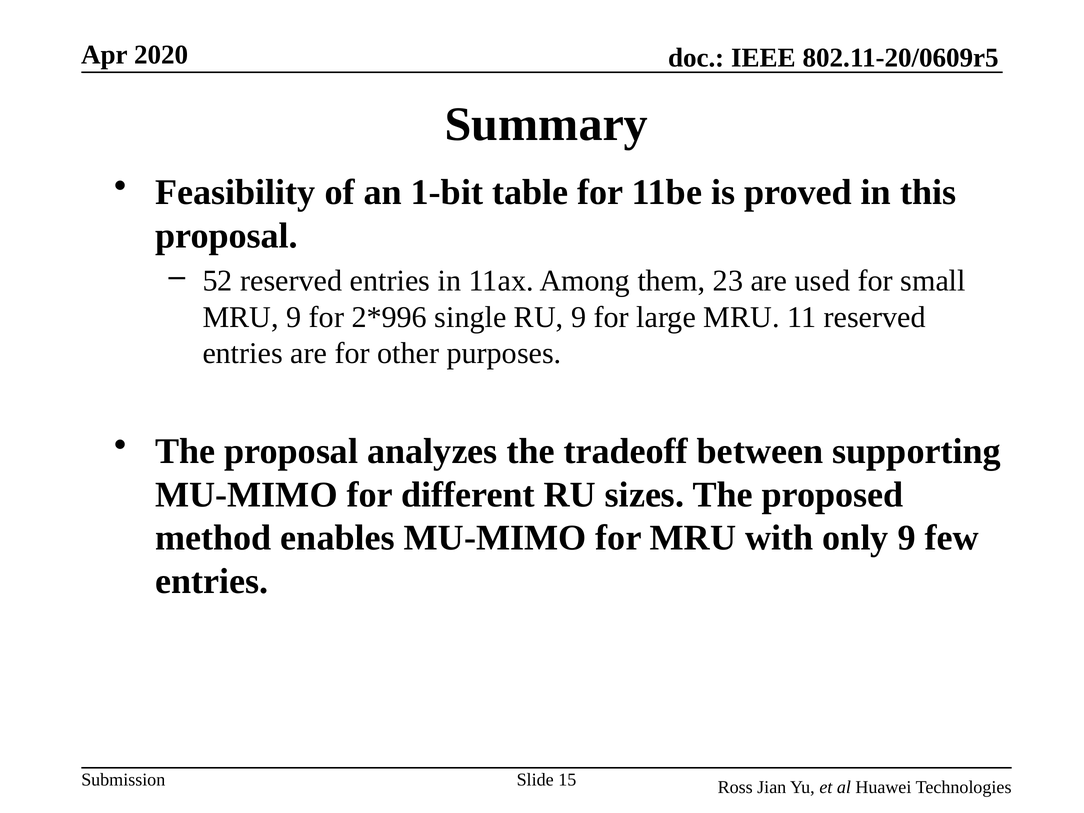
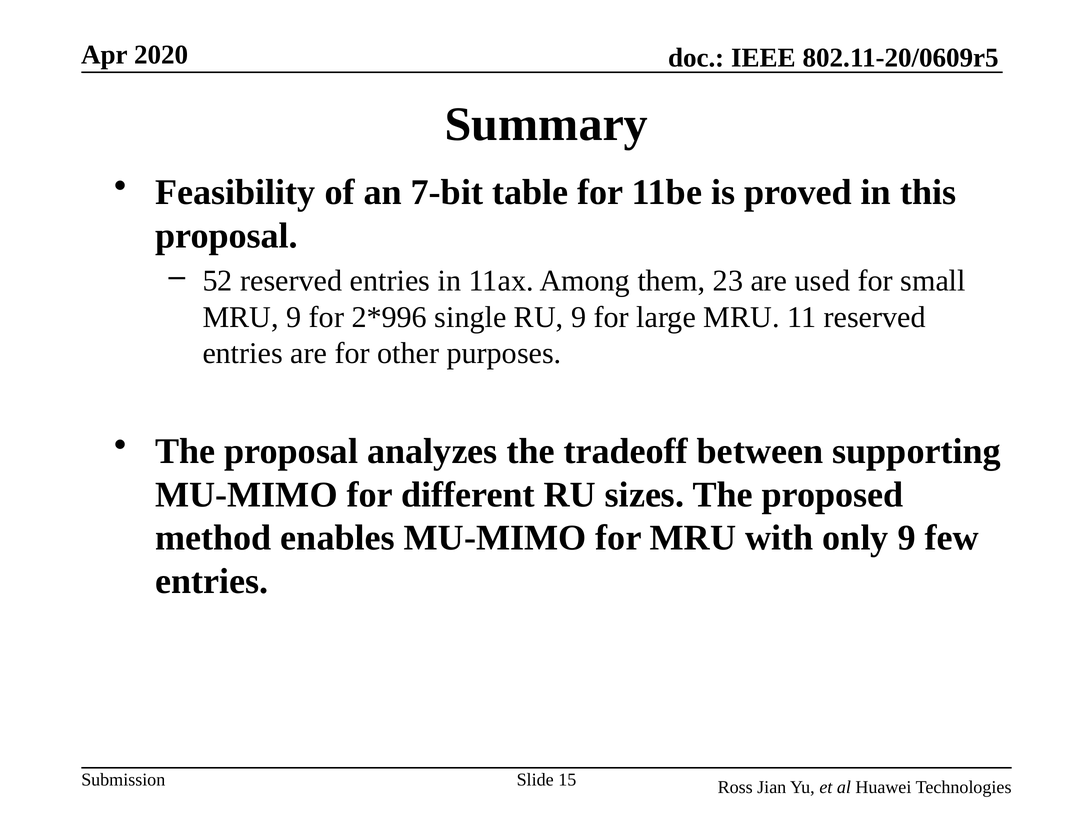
1-bit: 1-bit -> 7-bit
